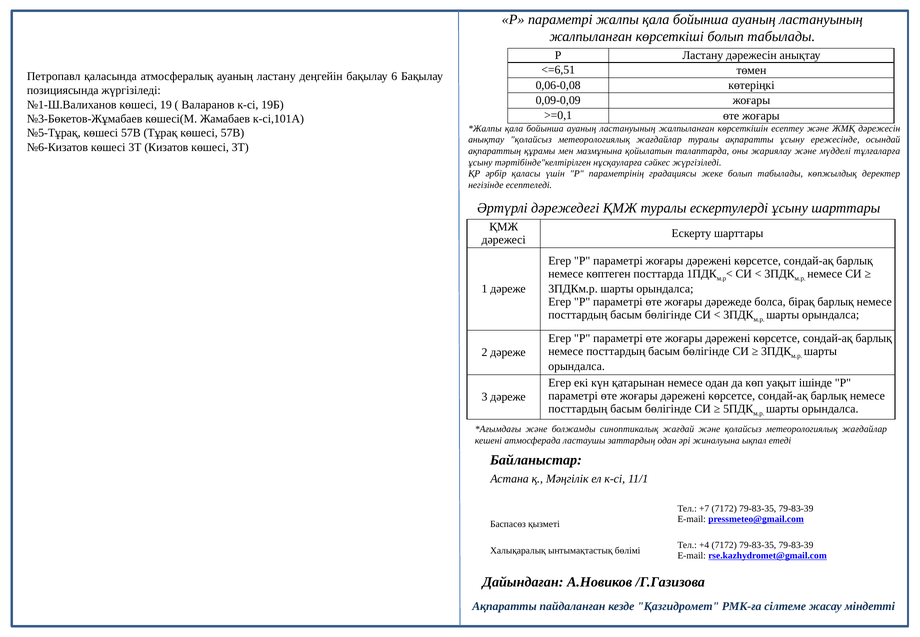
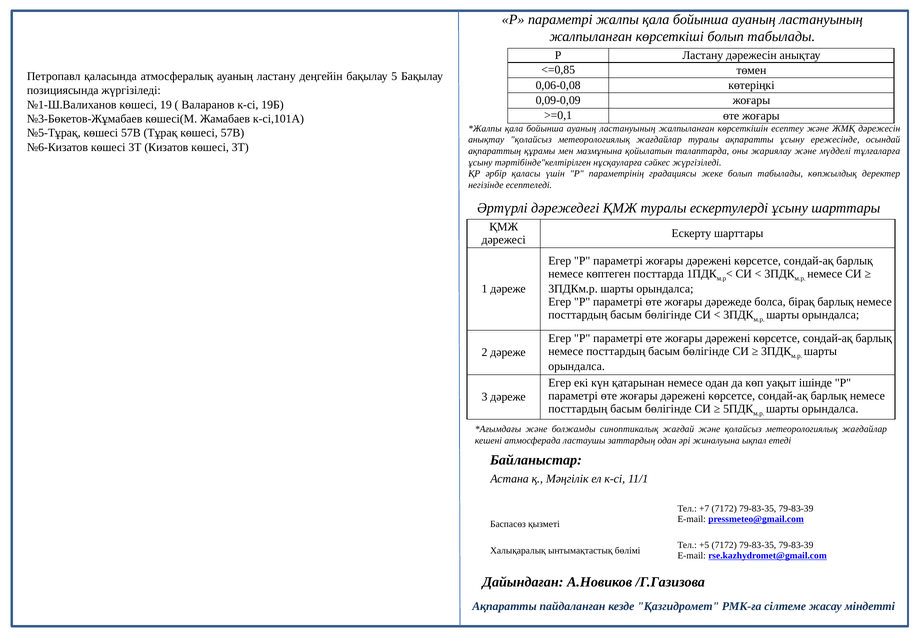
<=6,51: <=6,51 -> <=0,85
6: 6 -> 5
+4: +4 -> +5
